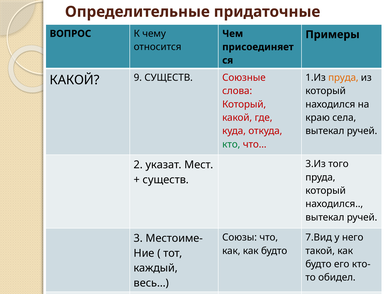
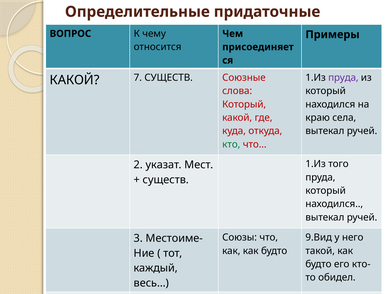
пруда at (343, 77) colour: orange -> purple
9: 9 -> 7
3.Из at (316, 164): 3.Из -> 1.Из
7.Вид: 7.Вид -> 9.Вид
